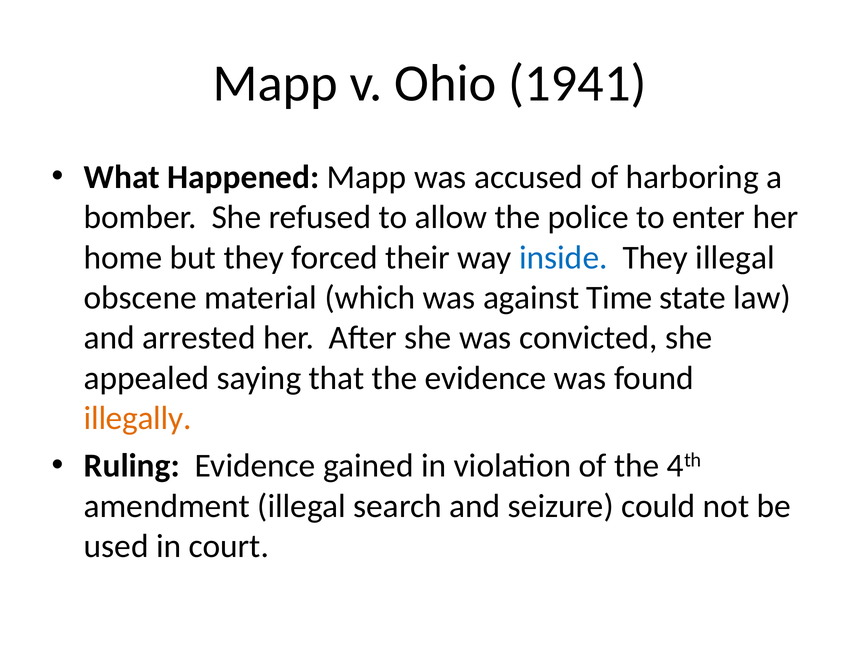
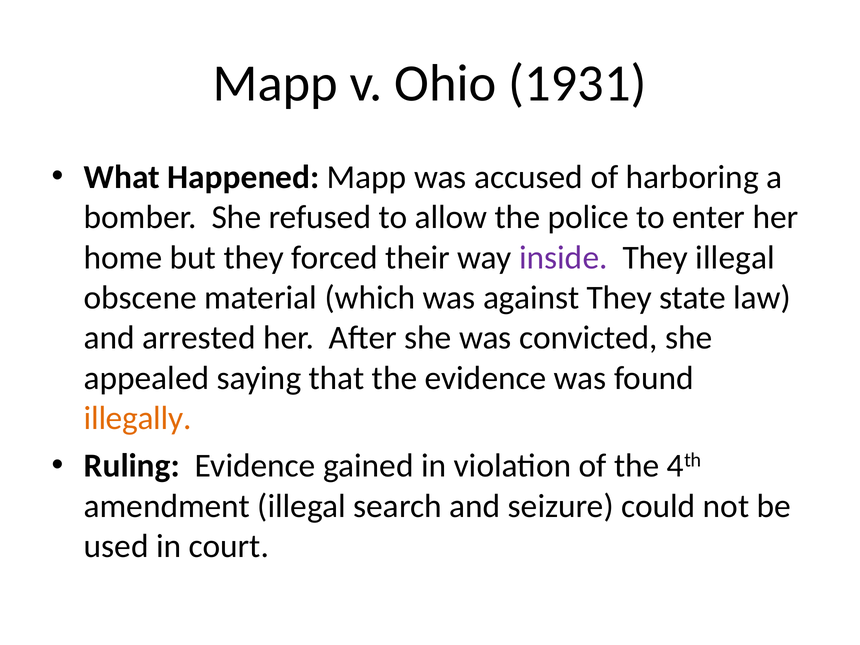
1941: 1941 -> 1931
inside colour: blue -> purple
against Time: Time -> They
